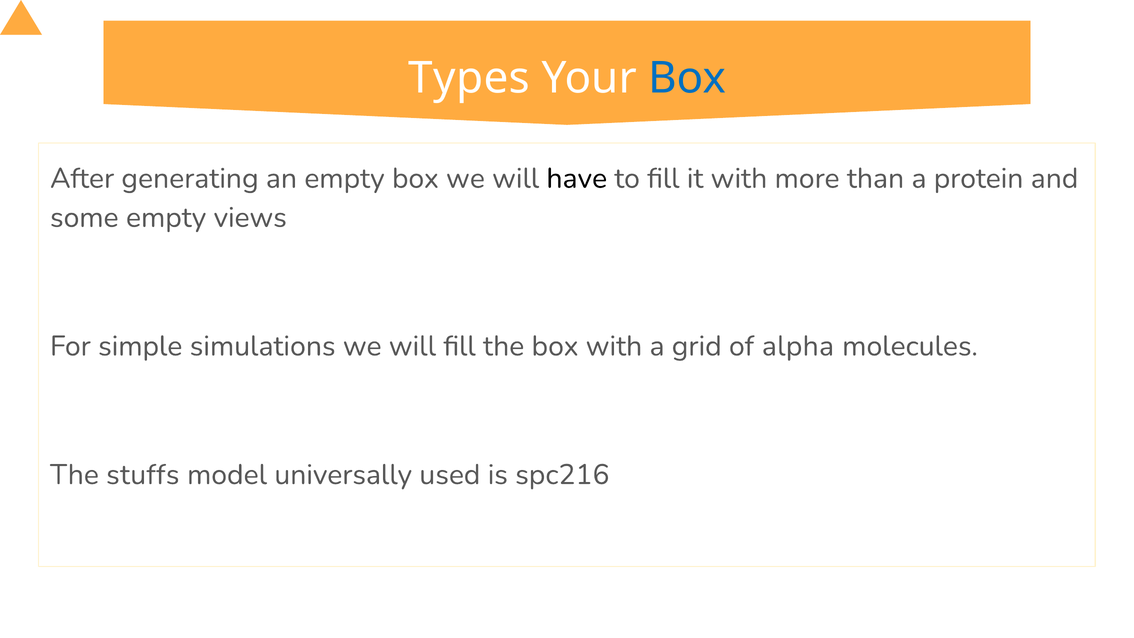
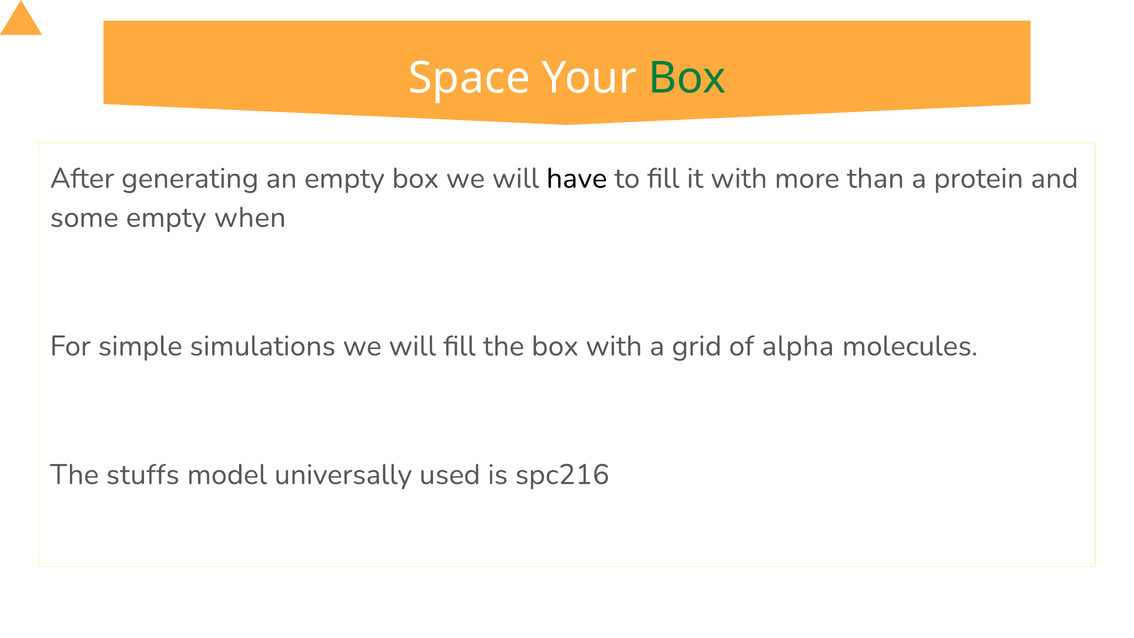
Types: Types -> Space
Box at (687, 78) colour: blue -> green
views: views -> when
